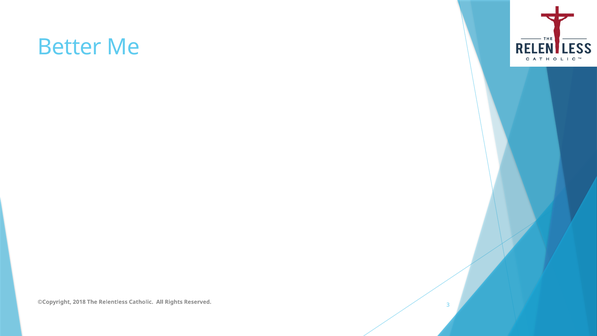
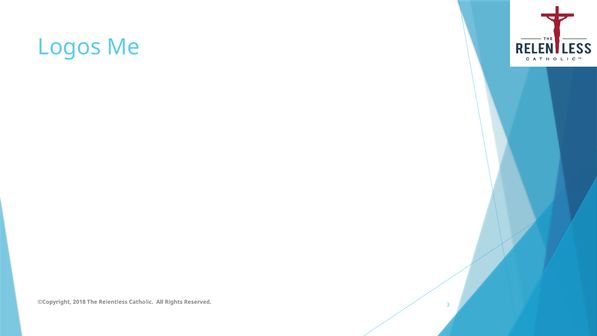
Better: Better -> Logos
